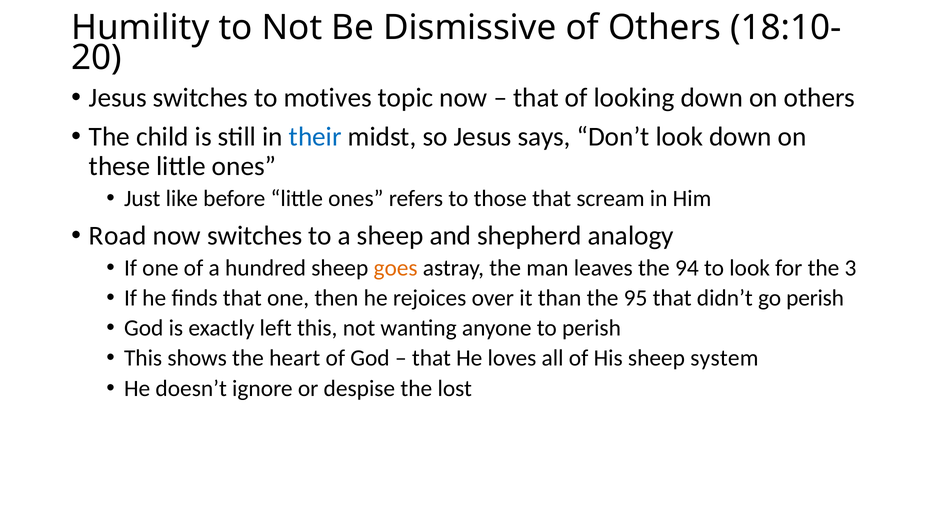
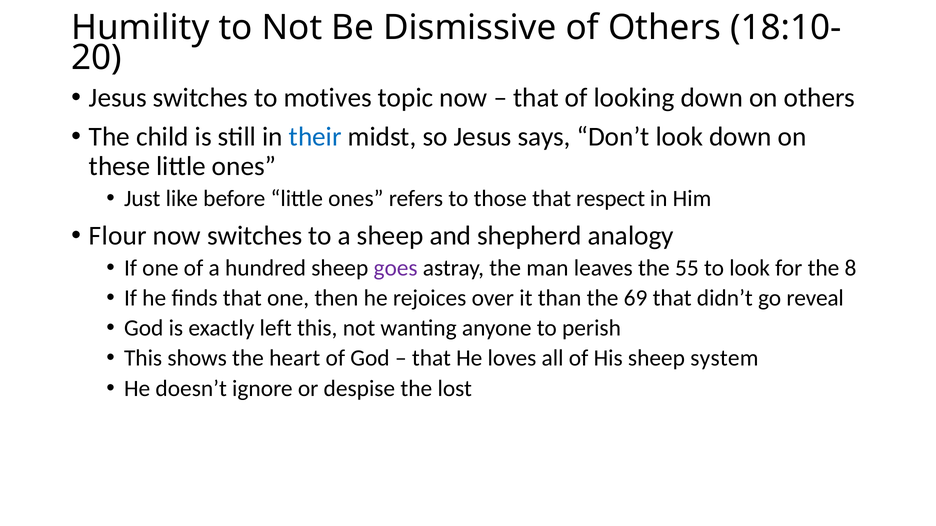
scream: scream -> respect
Road: Road -> Flour
goes colour: orange -> purple
94: 94 -> 55
3: 3 -> 8
95: 95 -> 69
go perish: perish -> reveal
